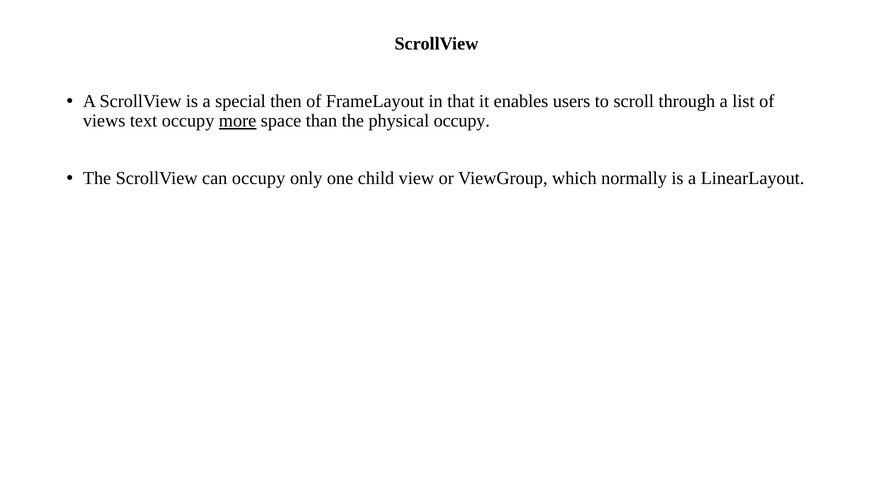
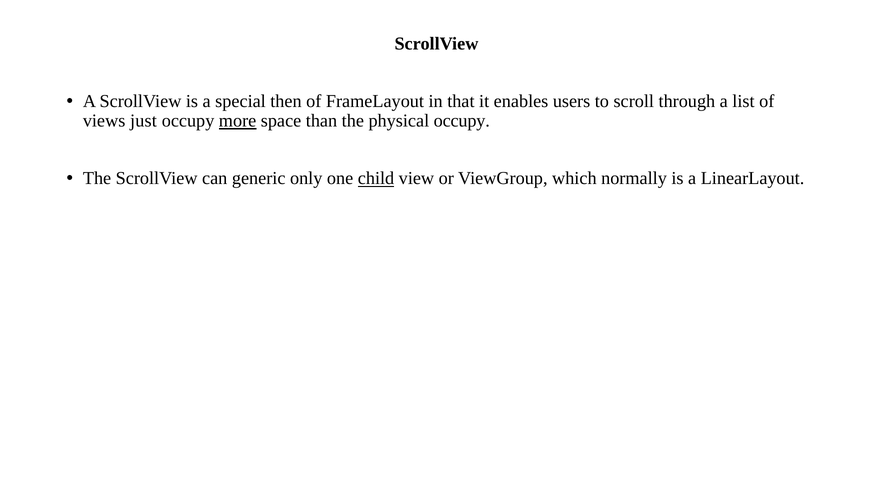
text: text -> just
can occupy: occupy -> generic
child underline: none -> present
